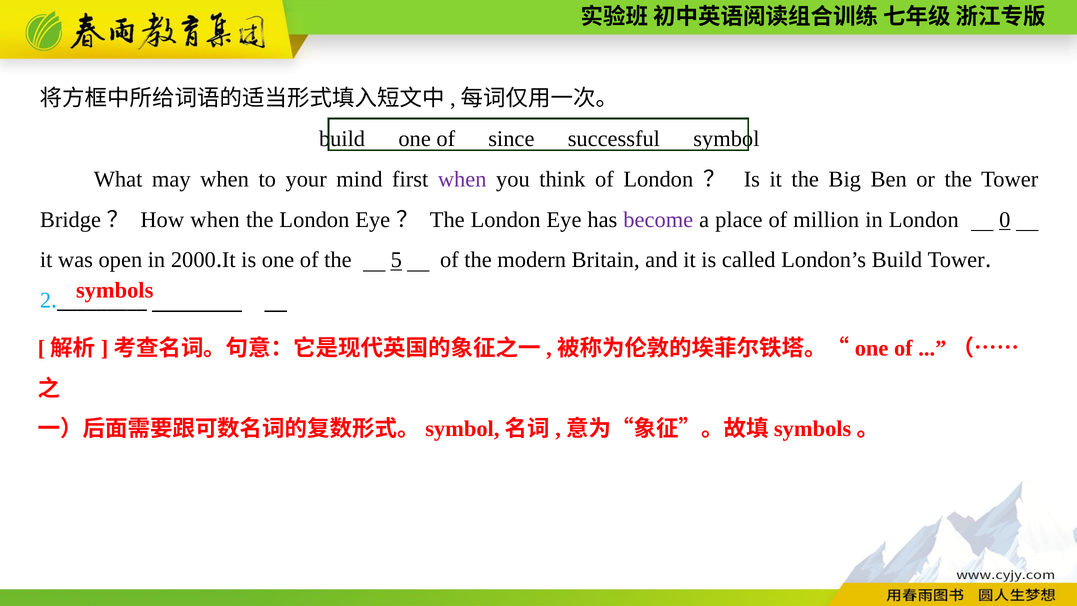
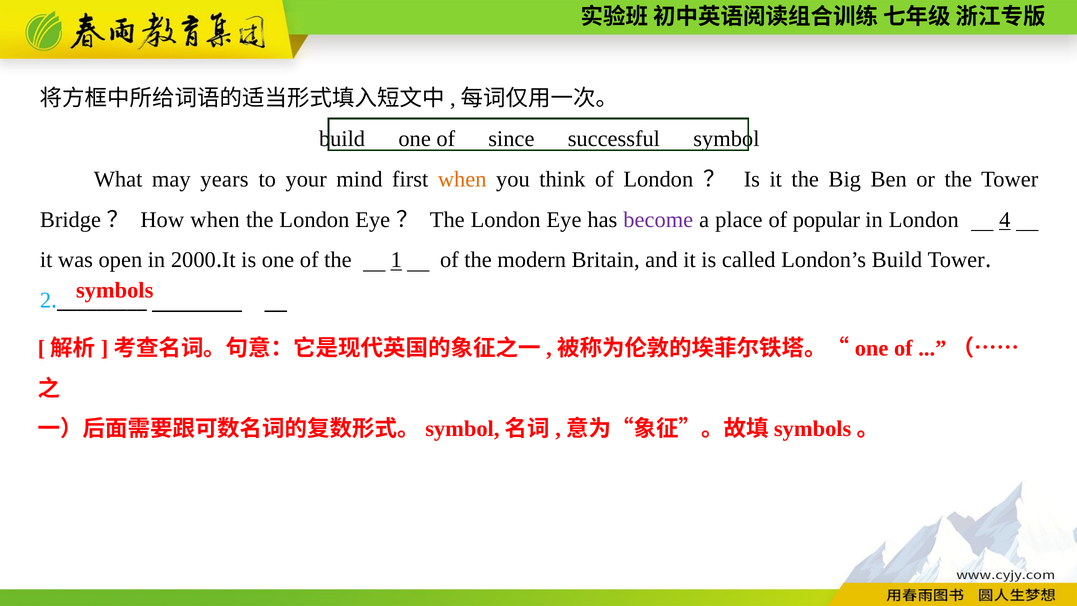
may when: when -> years
when at (462, 179) colour: purple -> orange
million: million -> popular
0: 0 -> 4
5: 5 -> 1
